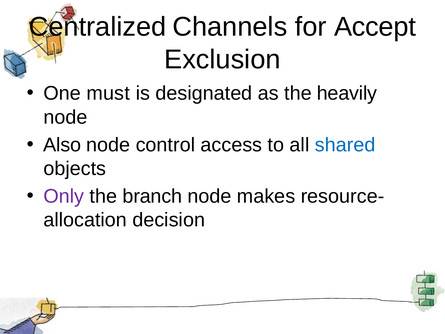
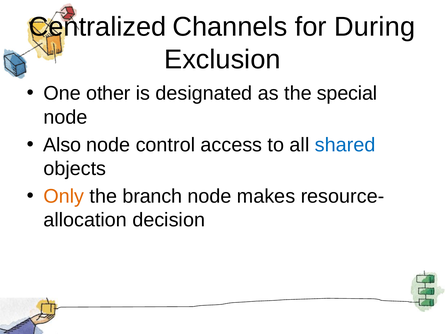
Accept: Accept -> During
must: must -> other
heavily: heavily -> special
Only colour: purple -> orange
